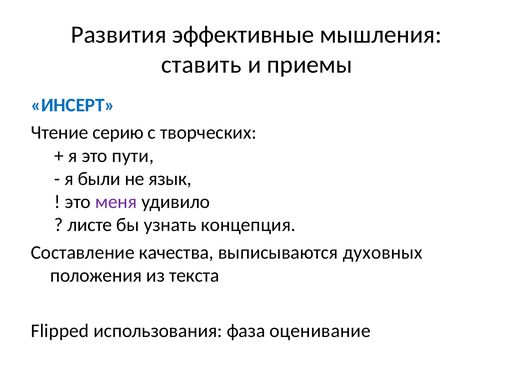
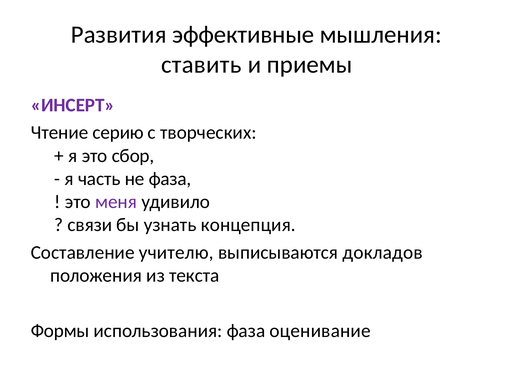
ИНСЕРТ colour: blue -> purple
пути: пути -> сбор
были: были -> часть
не язык: язык -> фаза
листе: листе -> связи
качества: качества -> учителю
духовных: духовных -> докладов
Flipped: Flipped -> Формы
